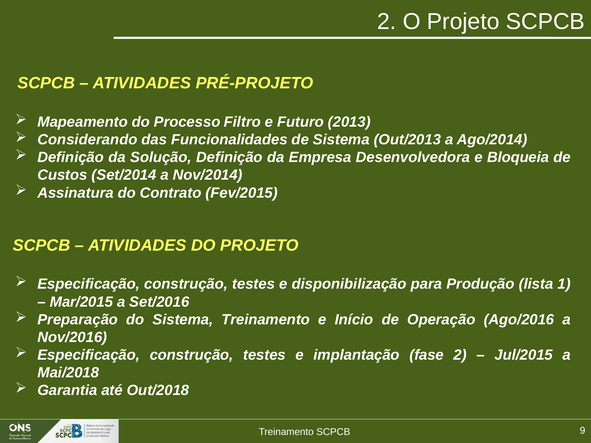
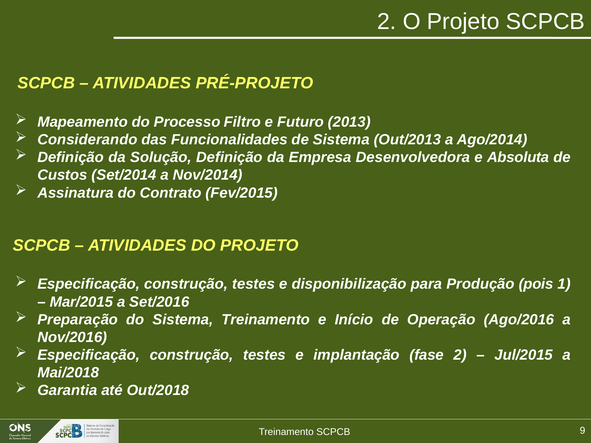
Bloqueia: Bloqueia -> Absoluta
lista: lista -> pois
